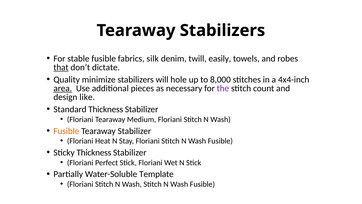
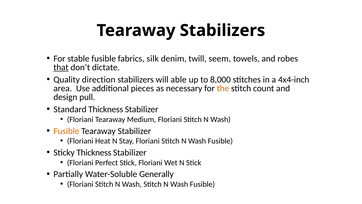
easily: easily -> seem
minimize: minimize -> direction
hole: hole -> able
area underline: present -> none
the colour: purple -> orange
like: like -> pull
Template: Template -> Generally
